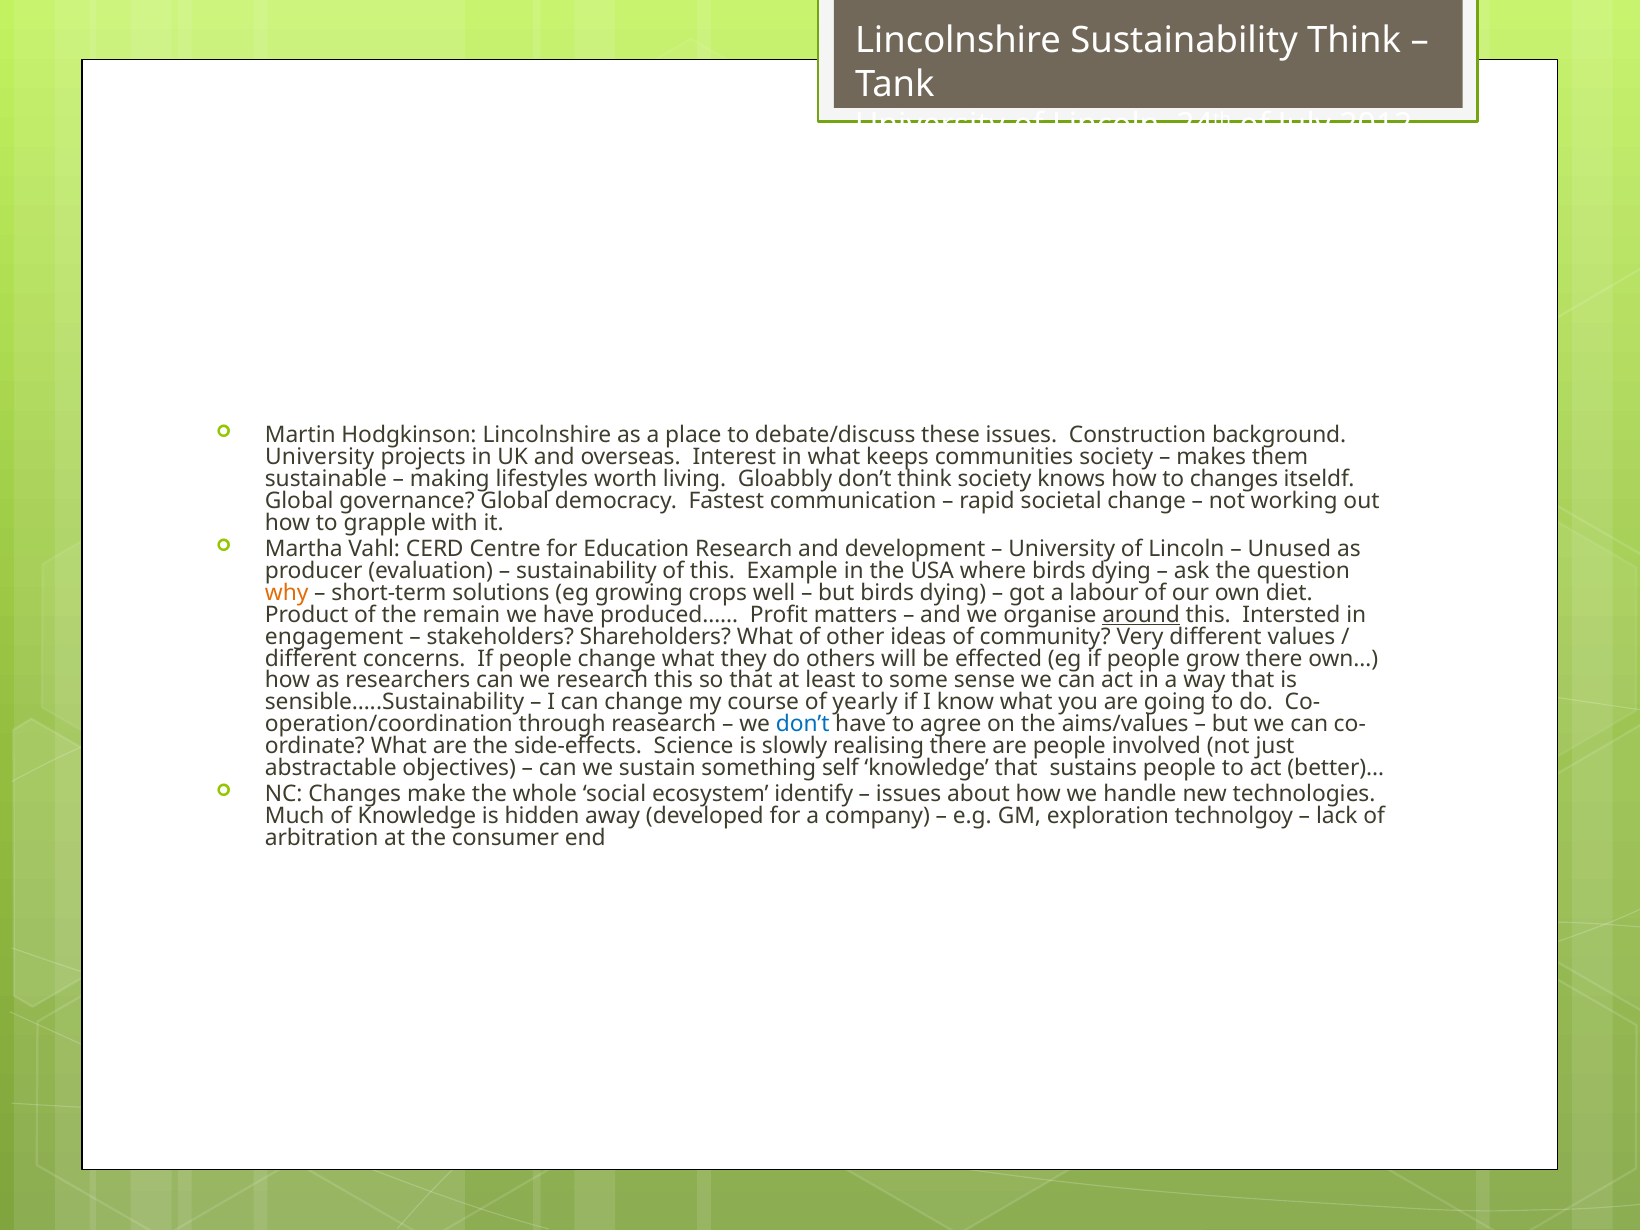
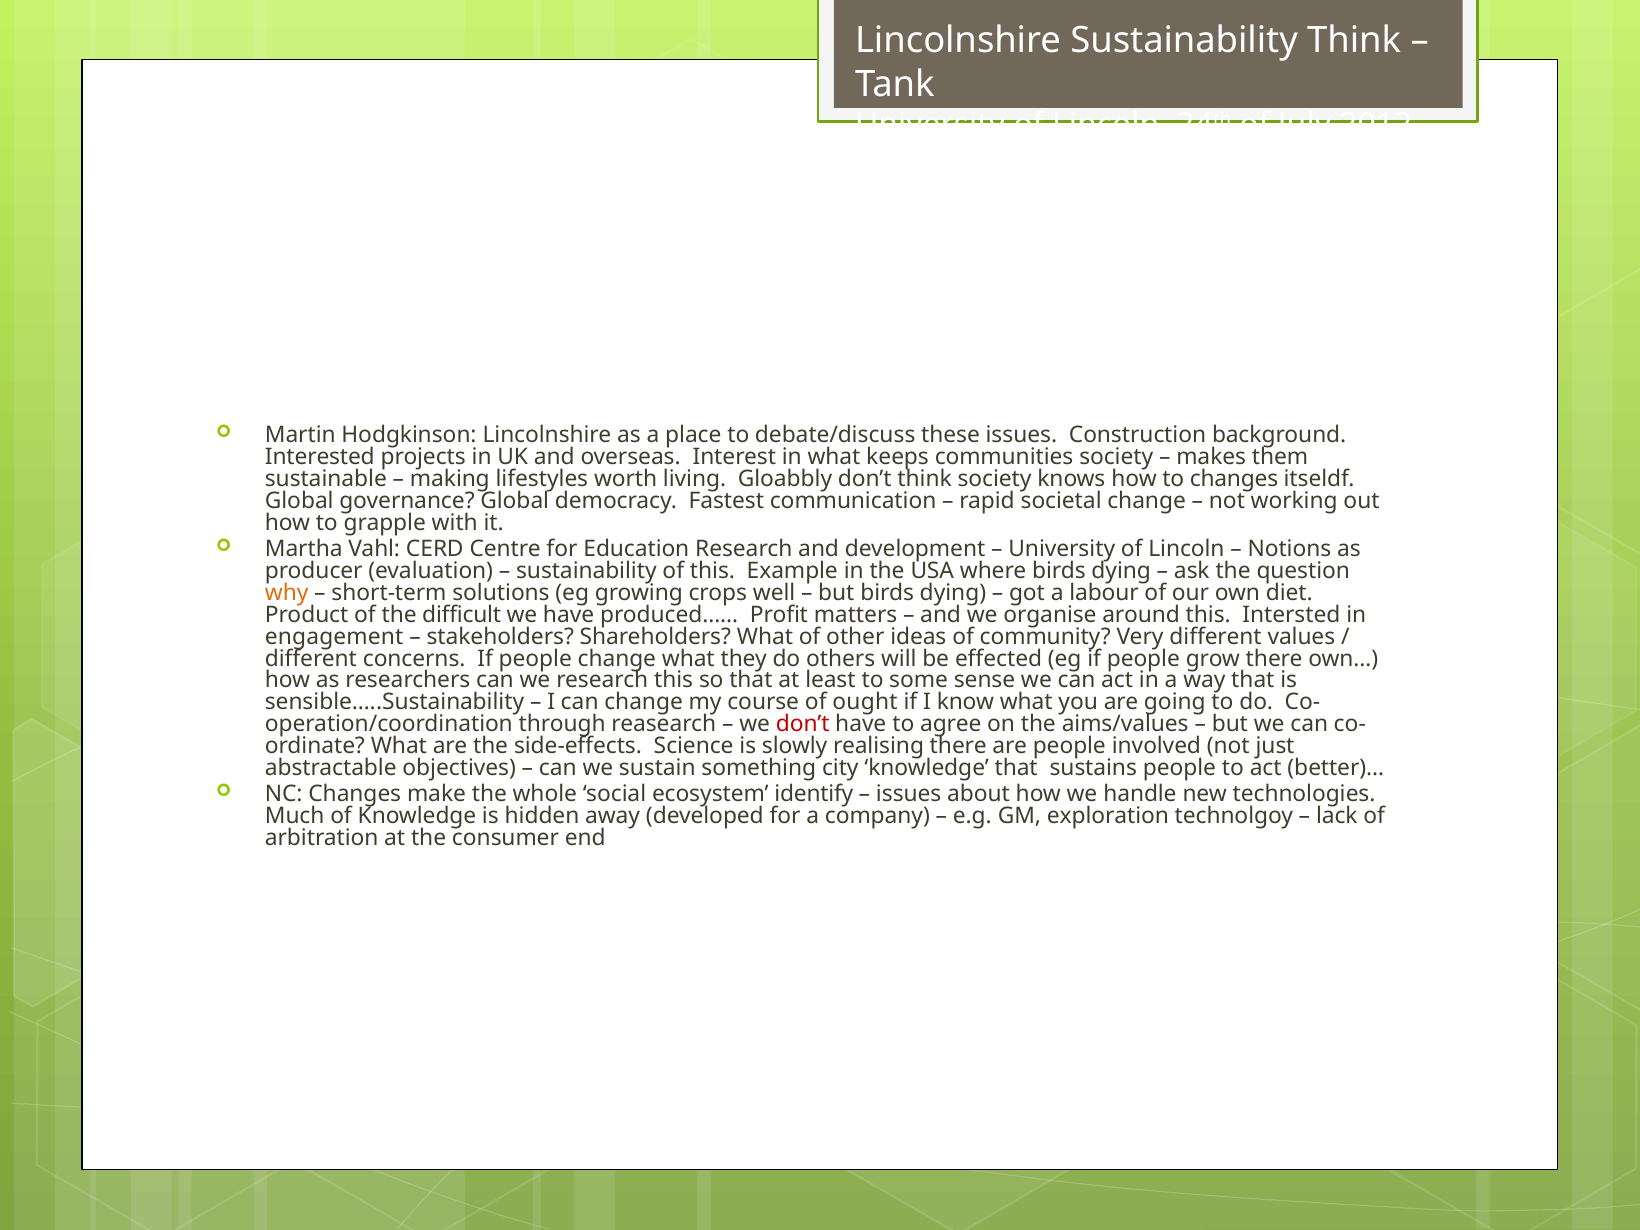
University at (320, 457): University -> Interested
Unused: Unused -> Notions
remain: remain -> difficult
around underline: present -> none
yearly: yearly -> ought
don’t at (803, 724) colour: blue -> red
self: self -> city
